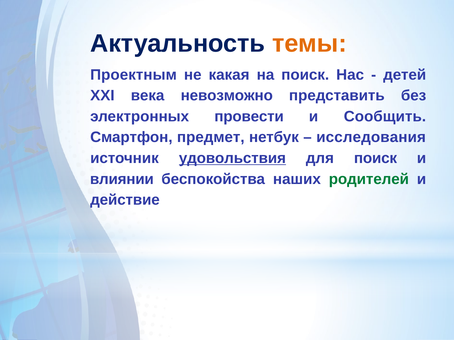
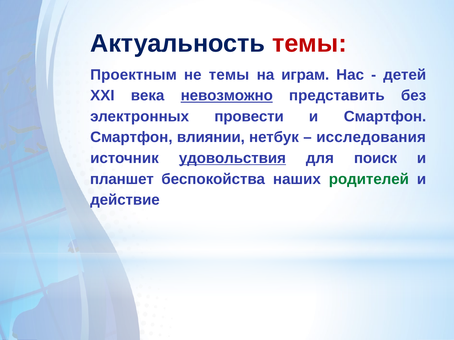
темы at (309, 44) colour: orange -> red
не какая: какая -> темы
на поиск: поиск -> играм
невозможно underline: none -> present
и Сообщить: Сообщить -> Смартфон
предмет: предмет -> влиянии
влиянии: влиянии -> планшет
